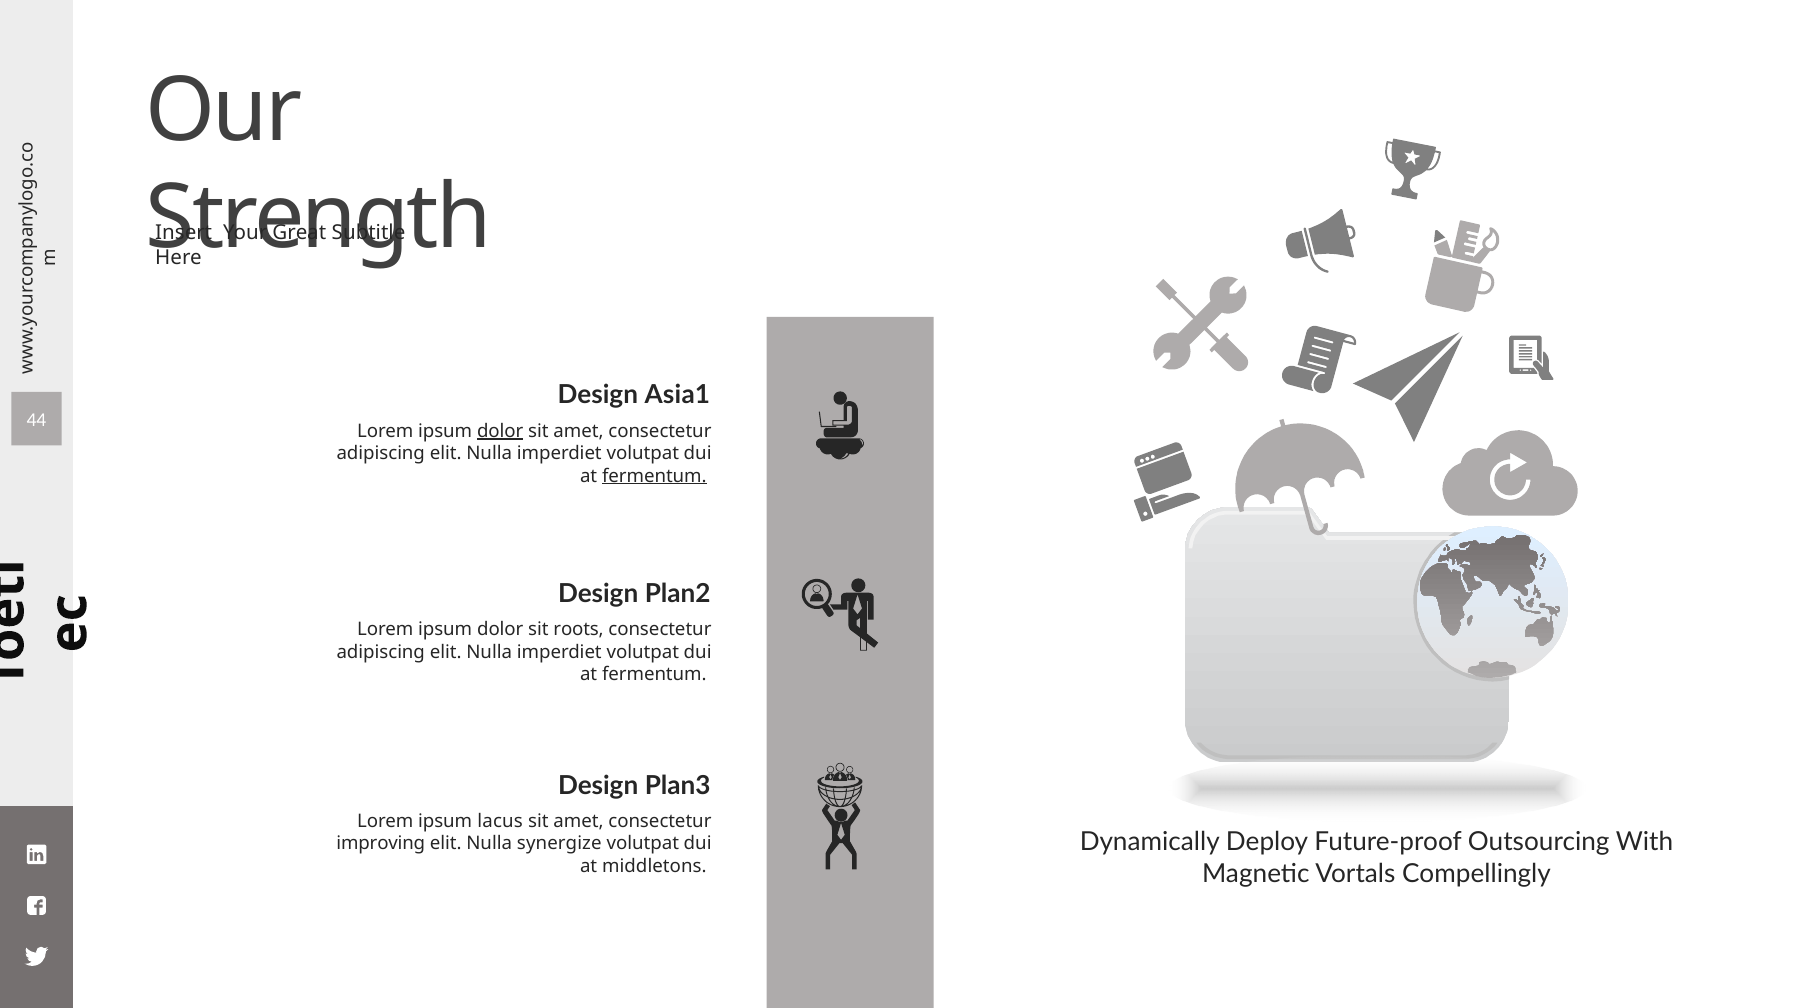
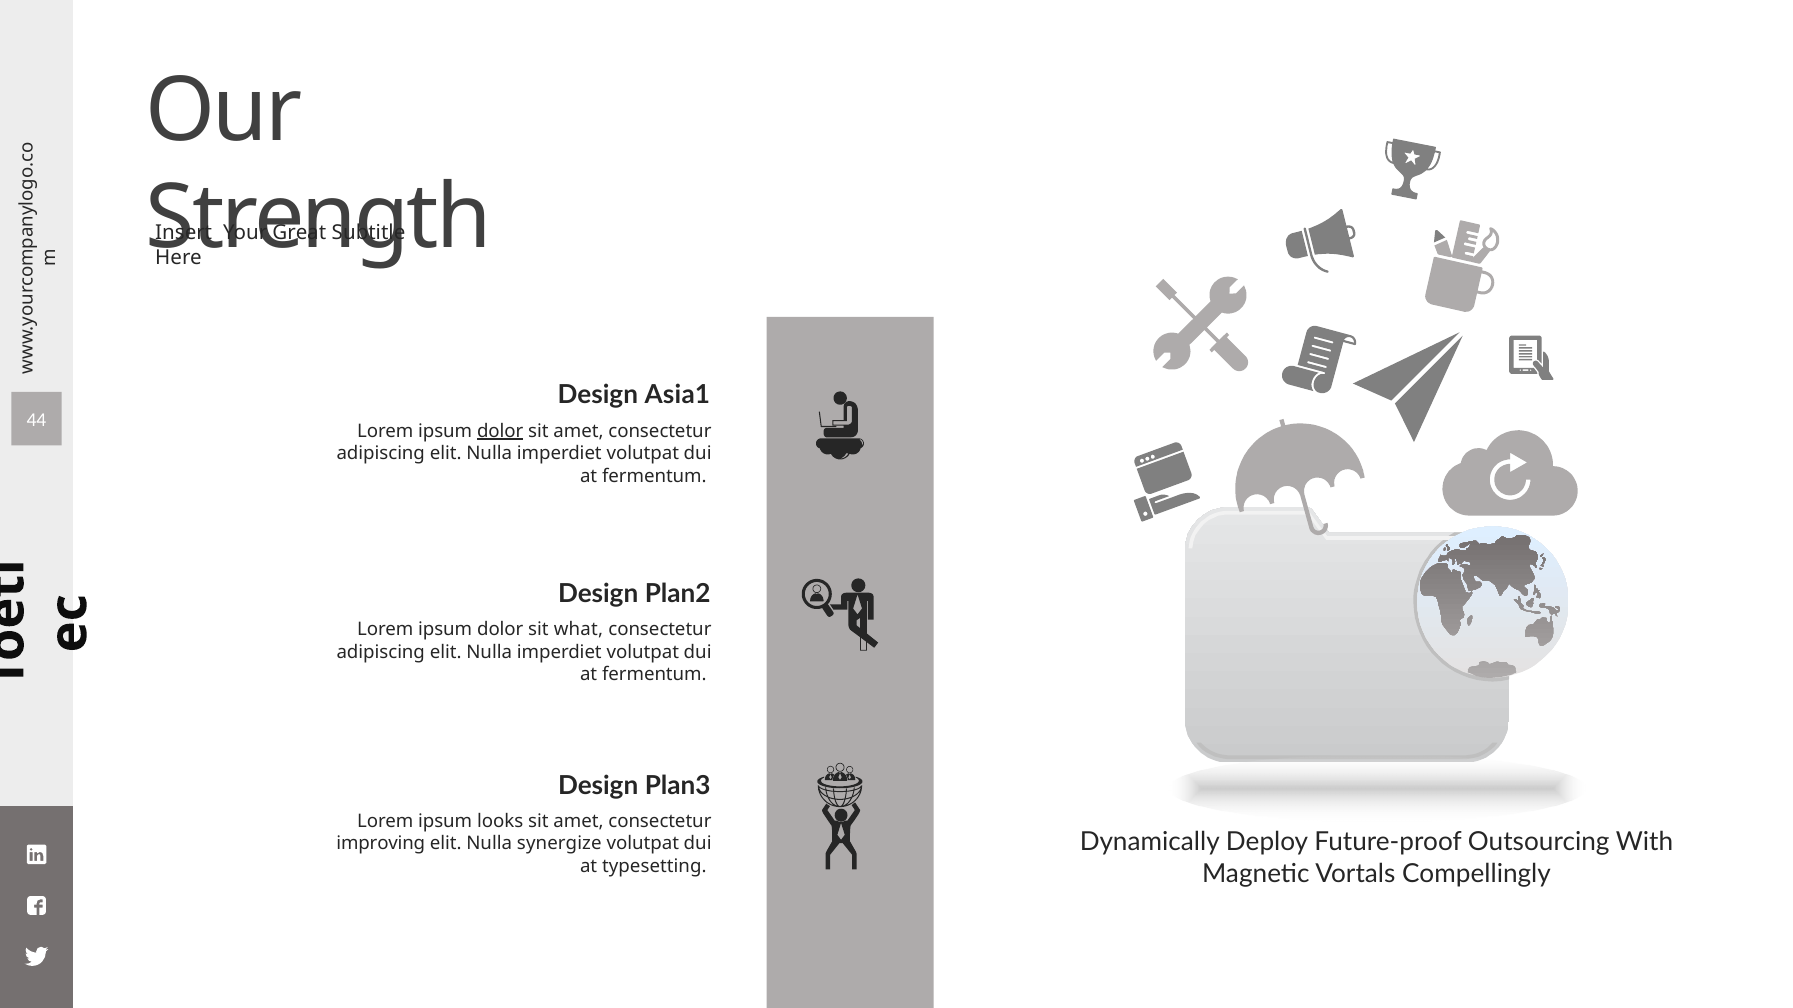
fermentum at (654, 476) underline: present -> none
roots: roots -> what
lacus: lacus -> looks
middletons: middletons -> typesetting
